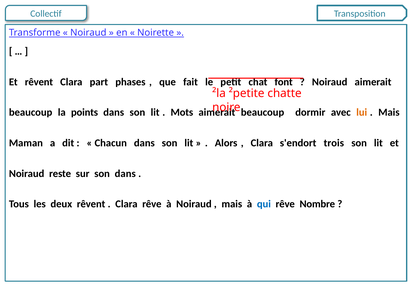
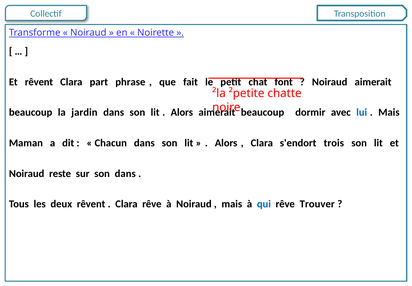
phases: phases -> phrase
points: points -> jardin
Mots at (182, 112): Mots -> Alors
lui colour: orange -> blue
Nombre: Nombre -> Trouver
